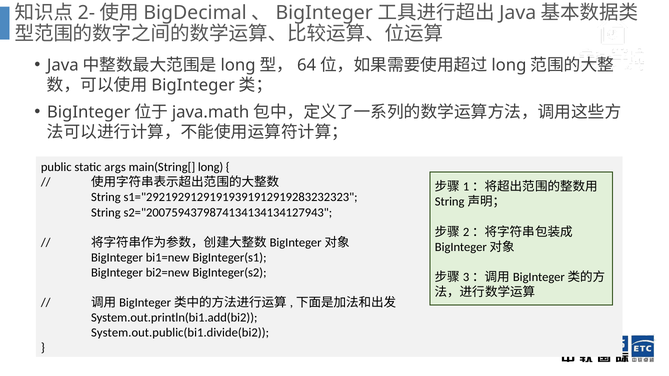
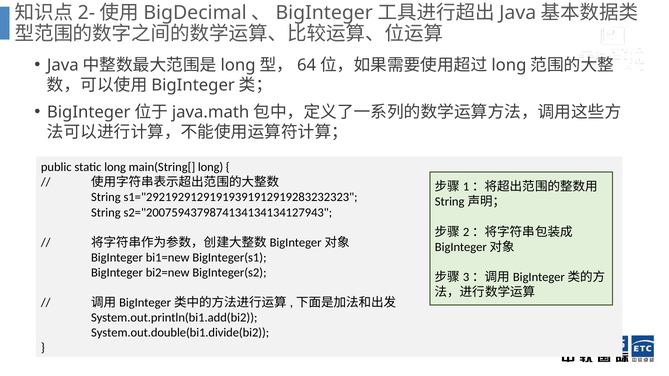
static args: args -> long
System.out.public(bi1.divide(bi2: System.out.public(bi1.divide(bi2 -> System.out.double(bi1.divide(bi2
